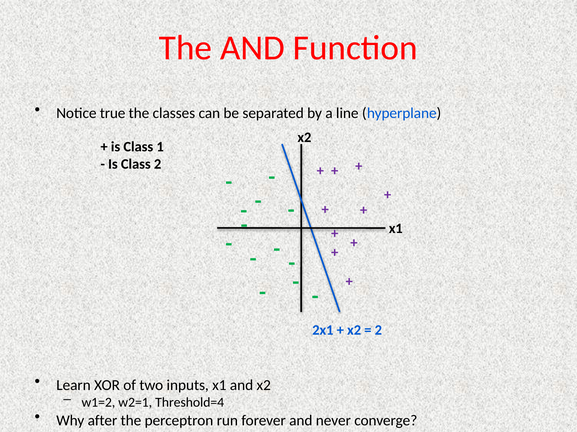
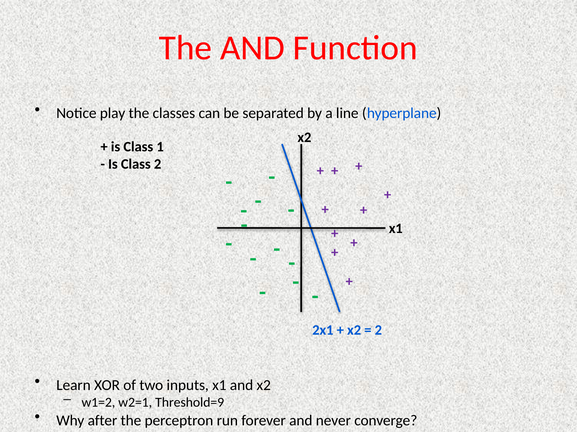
true: true -> play
Threshold=4: Threshold=4 -> Threshold=9
